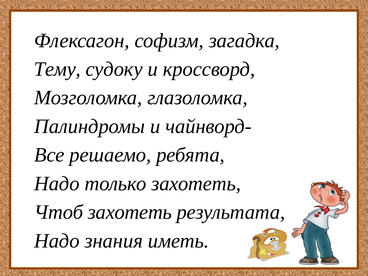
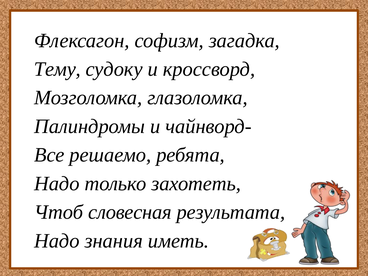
Чтоб захотеть: захотеть -> словесная
